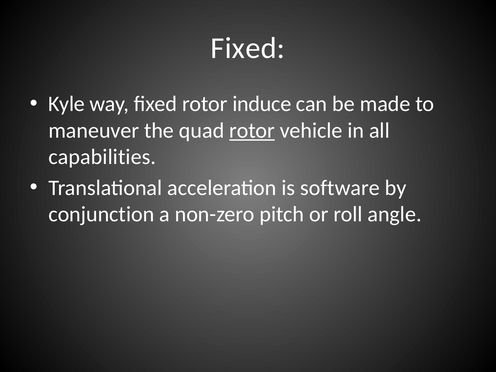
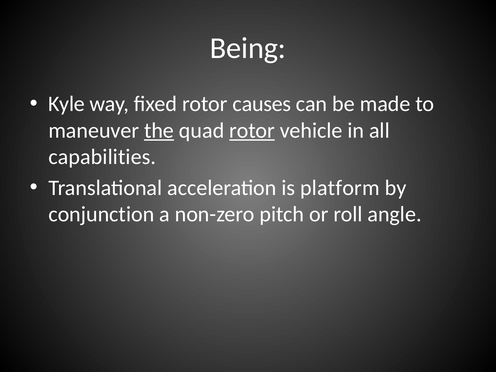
Fixed at (248, 48): Fixed -> Being
induce: induce -> causes
the underline: none -> present
software: software -> platform
